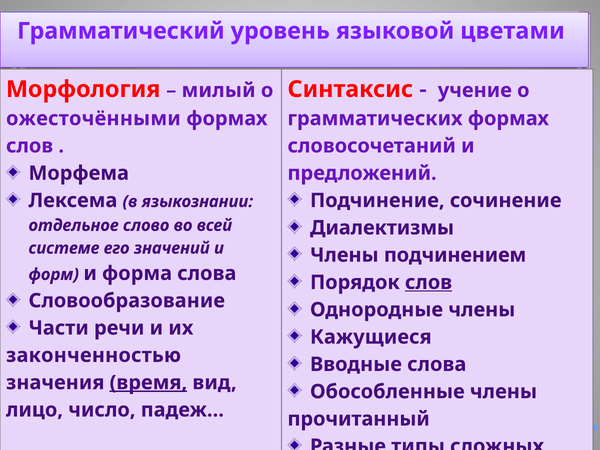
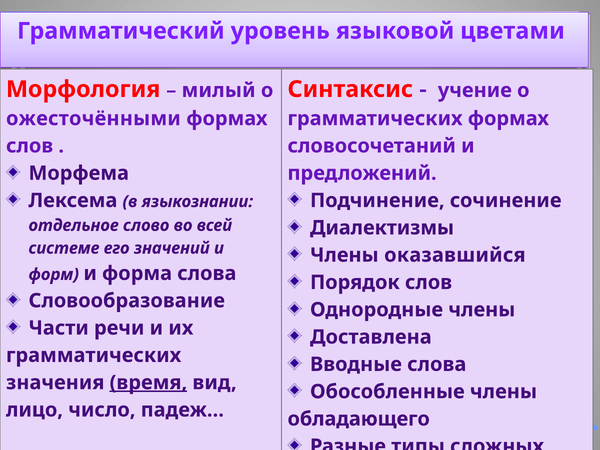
подчинением: подчинением -> оказавшийся
слов at (429, 282) underline: present -> none
Кажущиеся: Кажущиеся -> Доставлена
законченностью at (94, 355): законченностью -> грамматических
прочитанный: прочитанный -> обладающего
